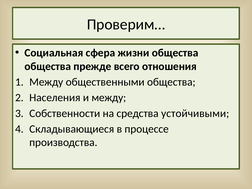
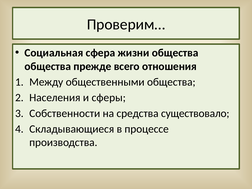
и между: между -> сферы
устойчивыми: устойчивыми -> существовало
